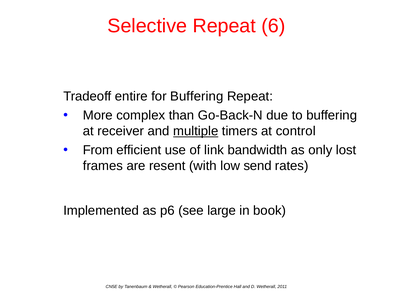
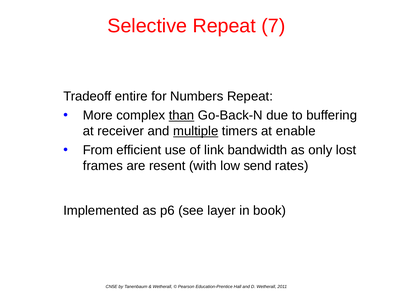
6: 6 -> 7
for Buffering: Buffering -> Numbers
than underline: none -> present
control: control -> enable
large: large -> layer
